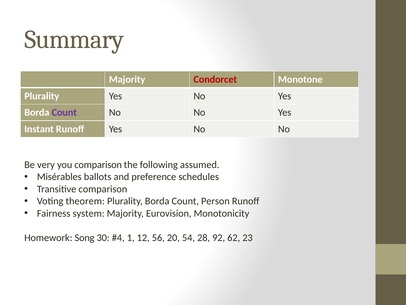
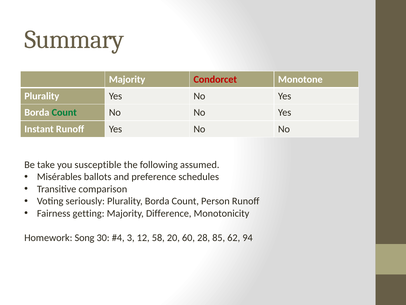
Count at (64, 112) colour: purple -> green
very: very -> take
you comparison: comparison -> susceptible
theorem: theorem -> seriously
system: system -> getting
Eurovision: Eurovision -> Difference
1: 1 -> 3
56: 56 -> 58
54: 54 -> 60
92: 92 -> 85
23: 23 -> 94
